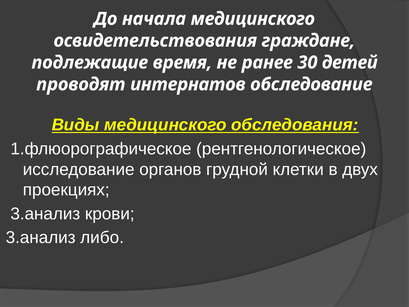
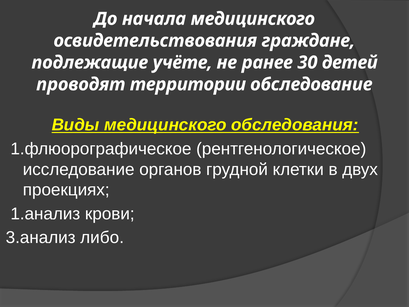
время: время -> учёте
интернатов: интернатов -> территории
3.анализ at (45, 214): 3.анализ -> 1.анализ
